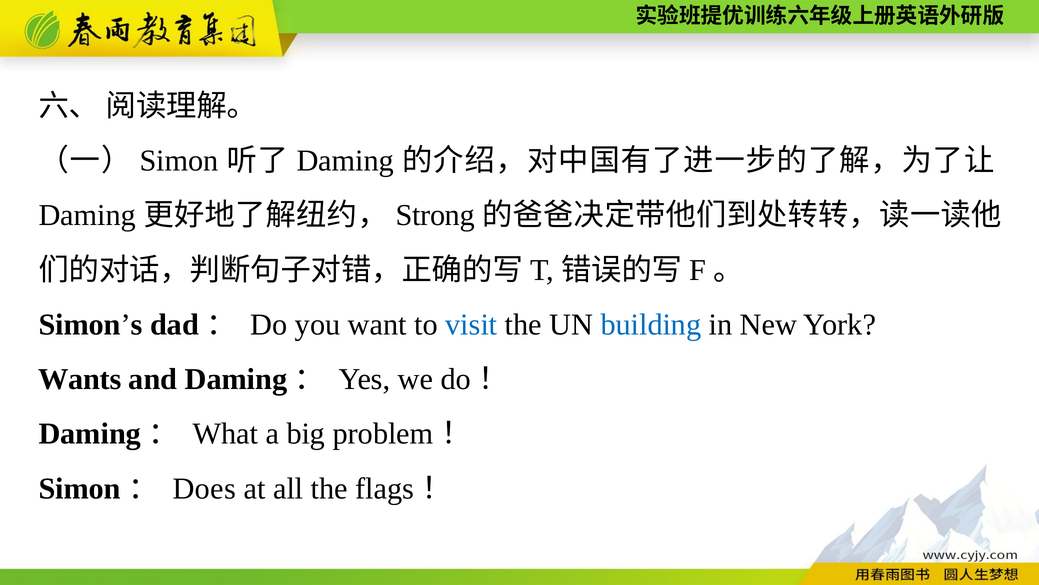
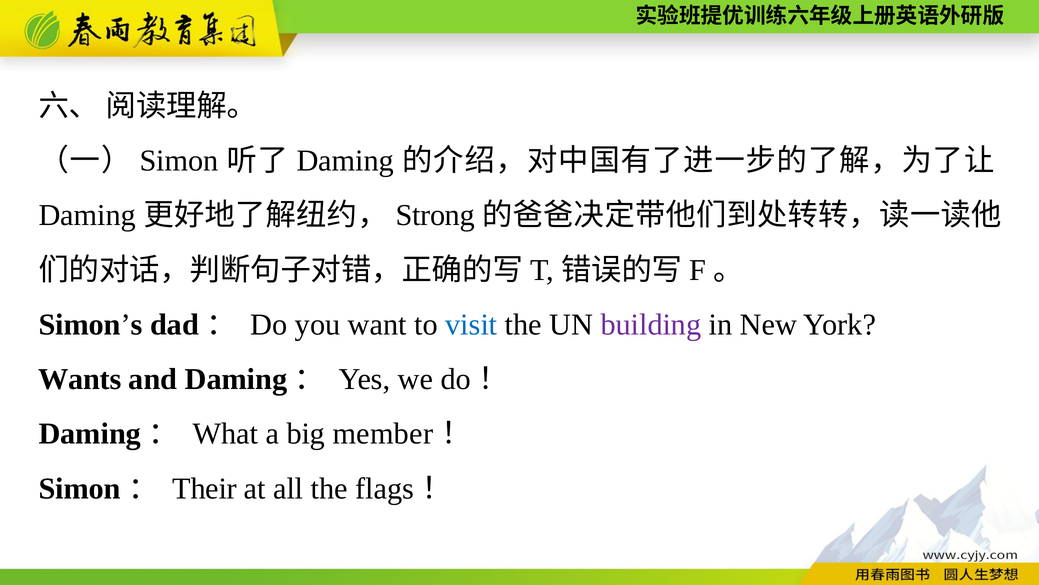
building colour: blue -> purple
problem: problem -> member
Does: Does -> Their
